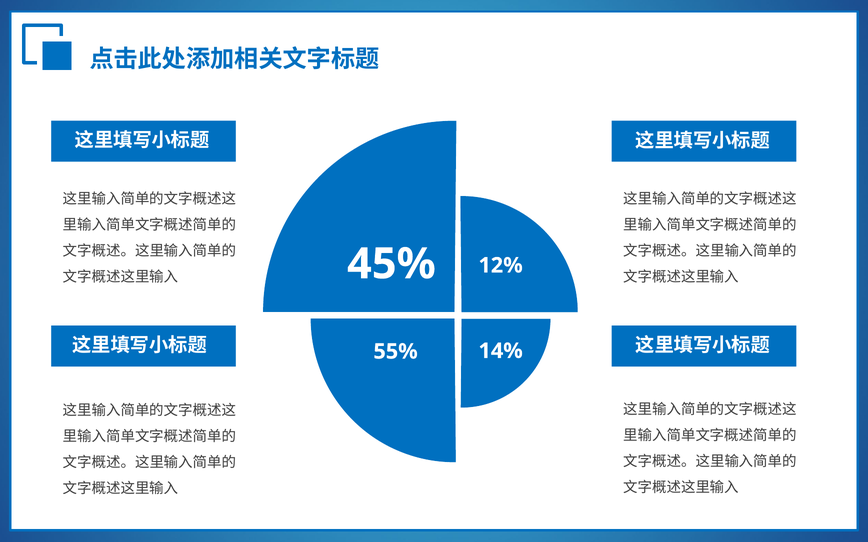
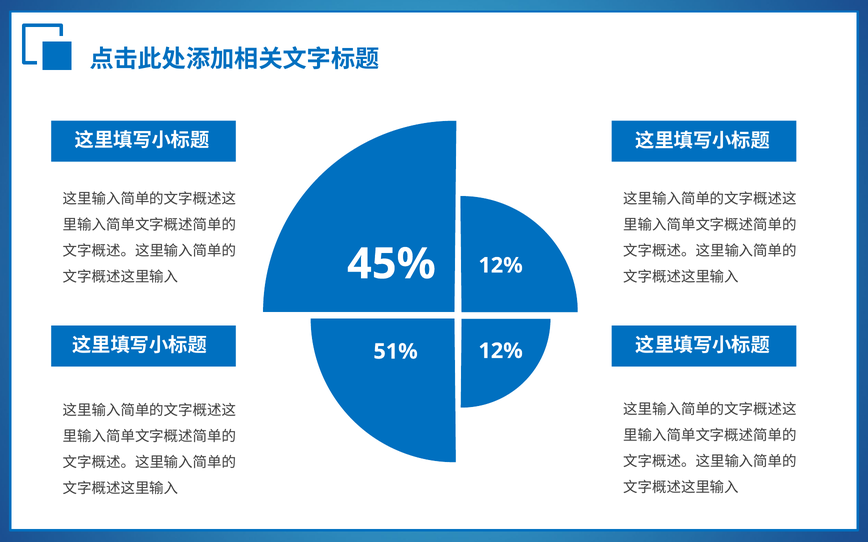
14% at (501, 351): 14% -> 12%
55%: 55% -> 51%
